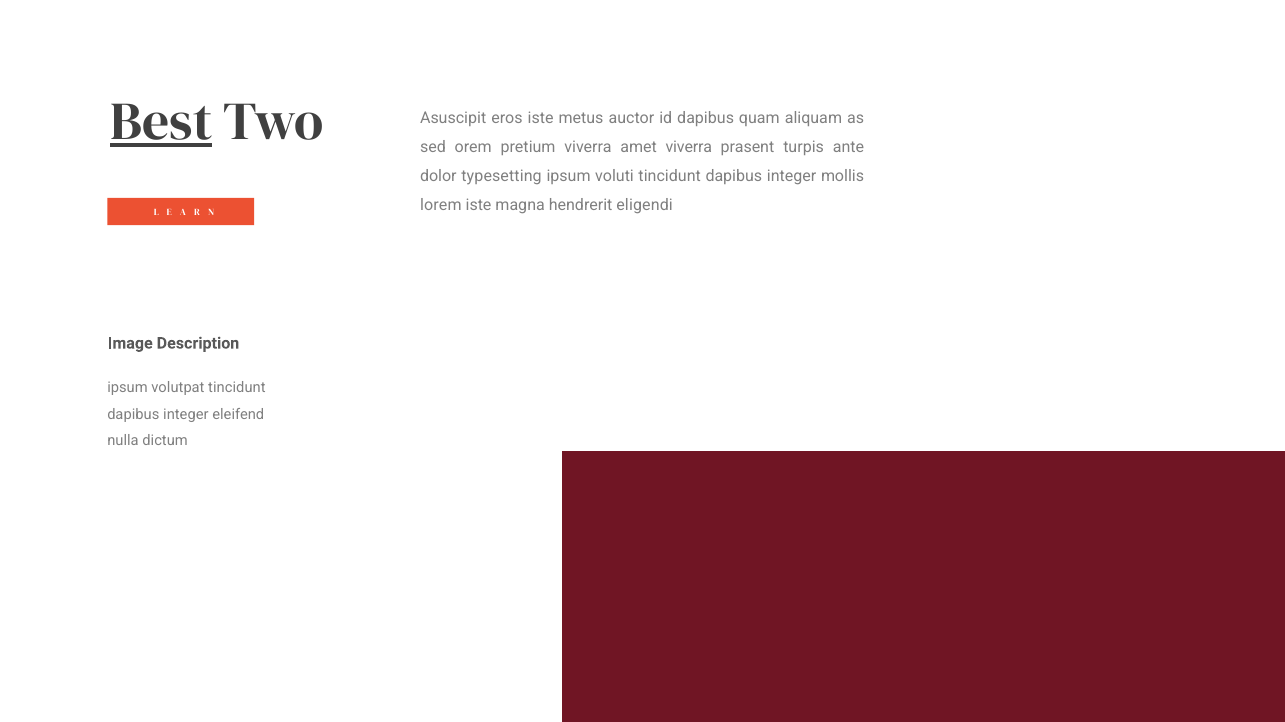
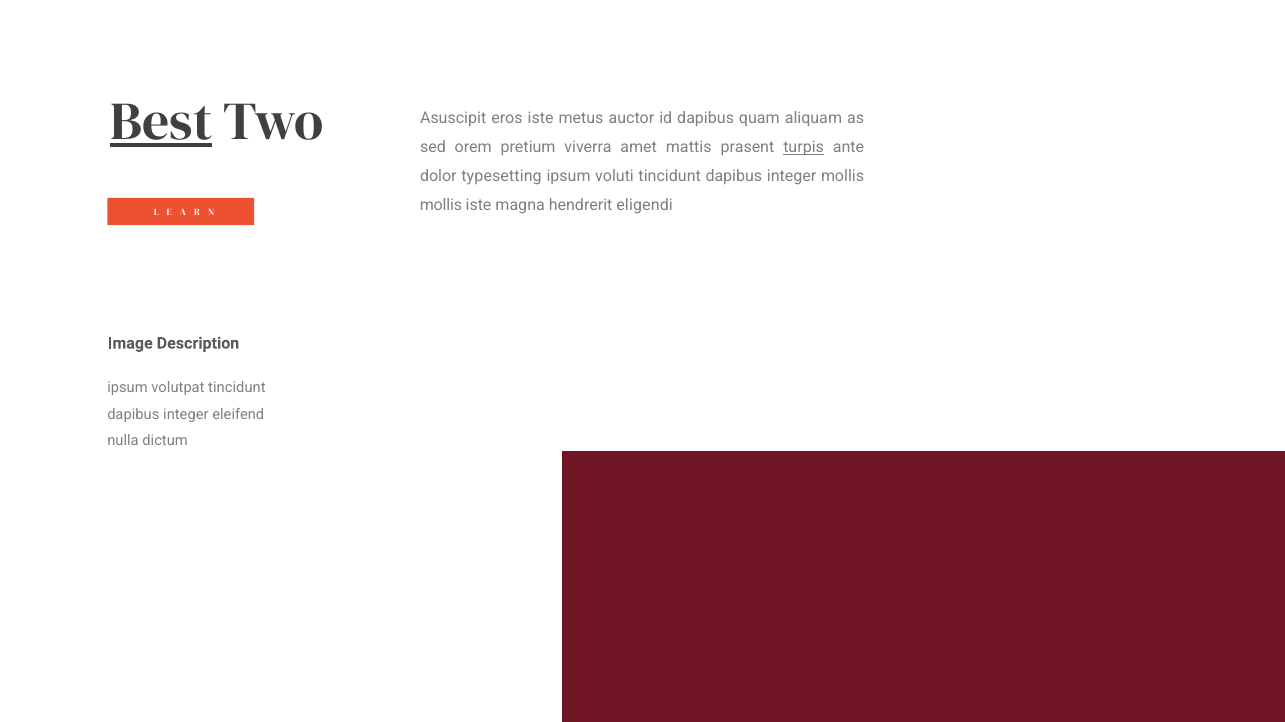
amet viverra: viverra -> mattis
turpis underline: none -> present
lorem at (441, 205): lorem -> mollis
